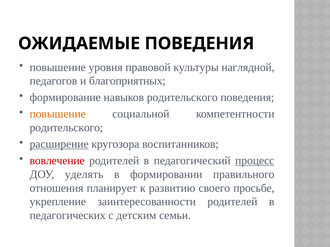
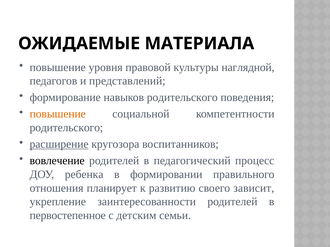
ОЖИДАЕМЫЕ ПОВЕДЕНИЯ: ПОВЕДЕНИЯ -> МАТЕРИАЛА
благоприятных: благоприятных -> представлений
вовлечение colour: red -> black
процесс underline: present -> none
уделять: уделять -> ребенка
просьбе: просьбе -> зависит
педагогических: педагогических -> первостепенное
